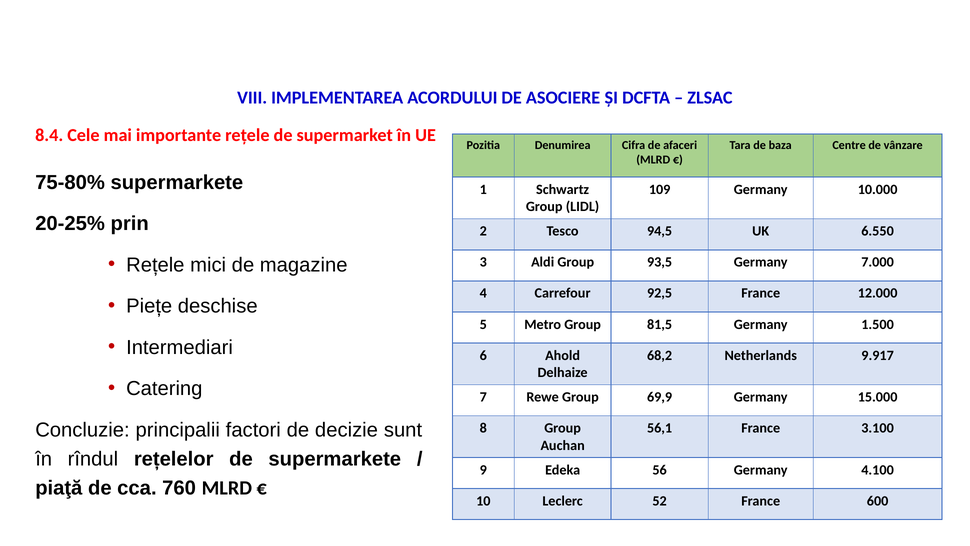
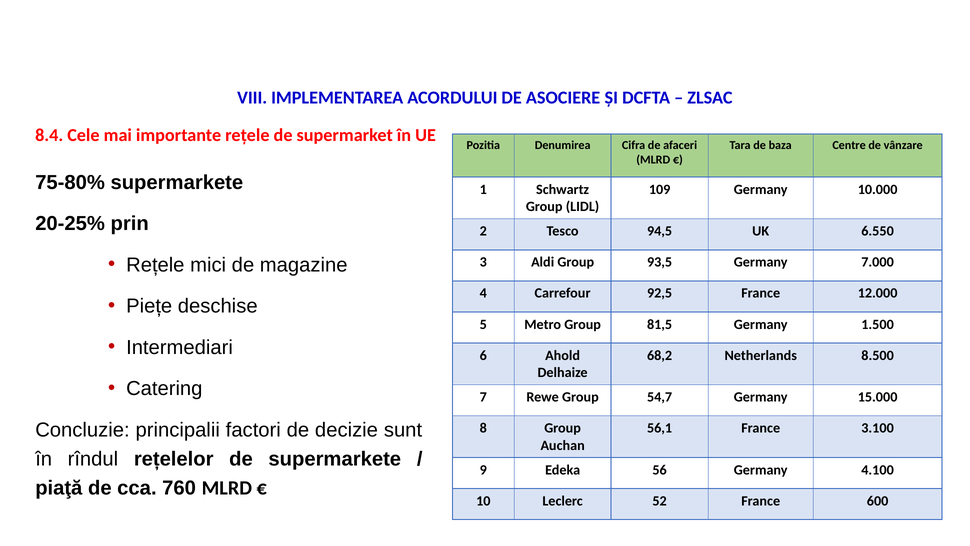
9.917: 9.917 -> 8.500
69,9: 69,9 -> 54,7
